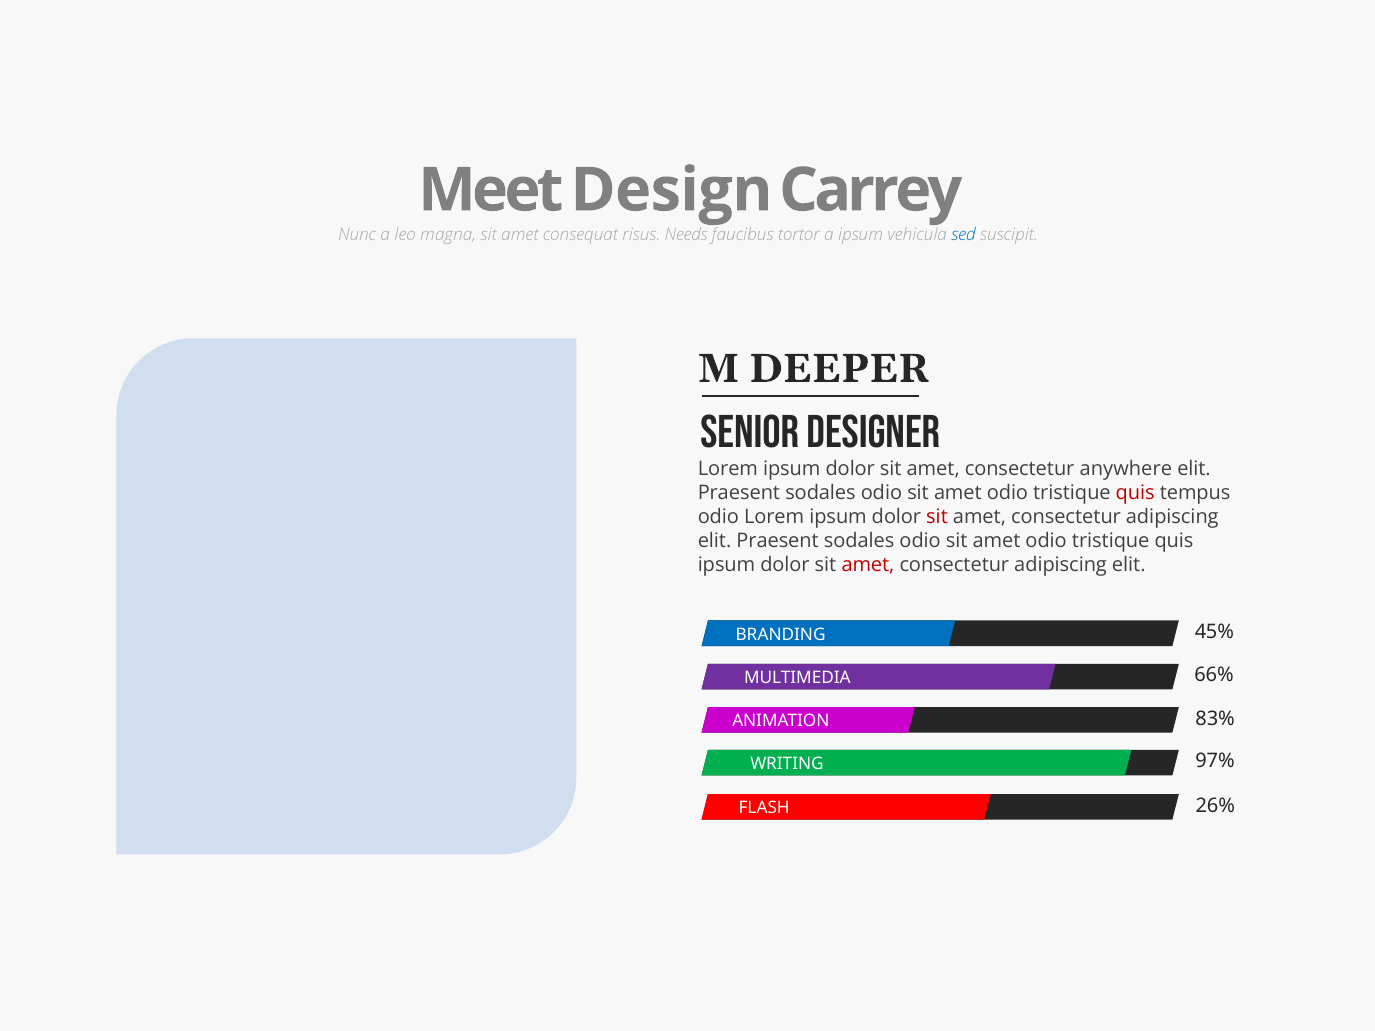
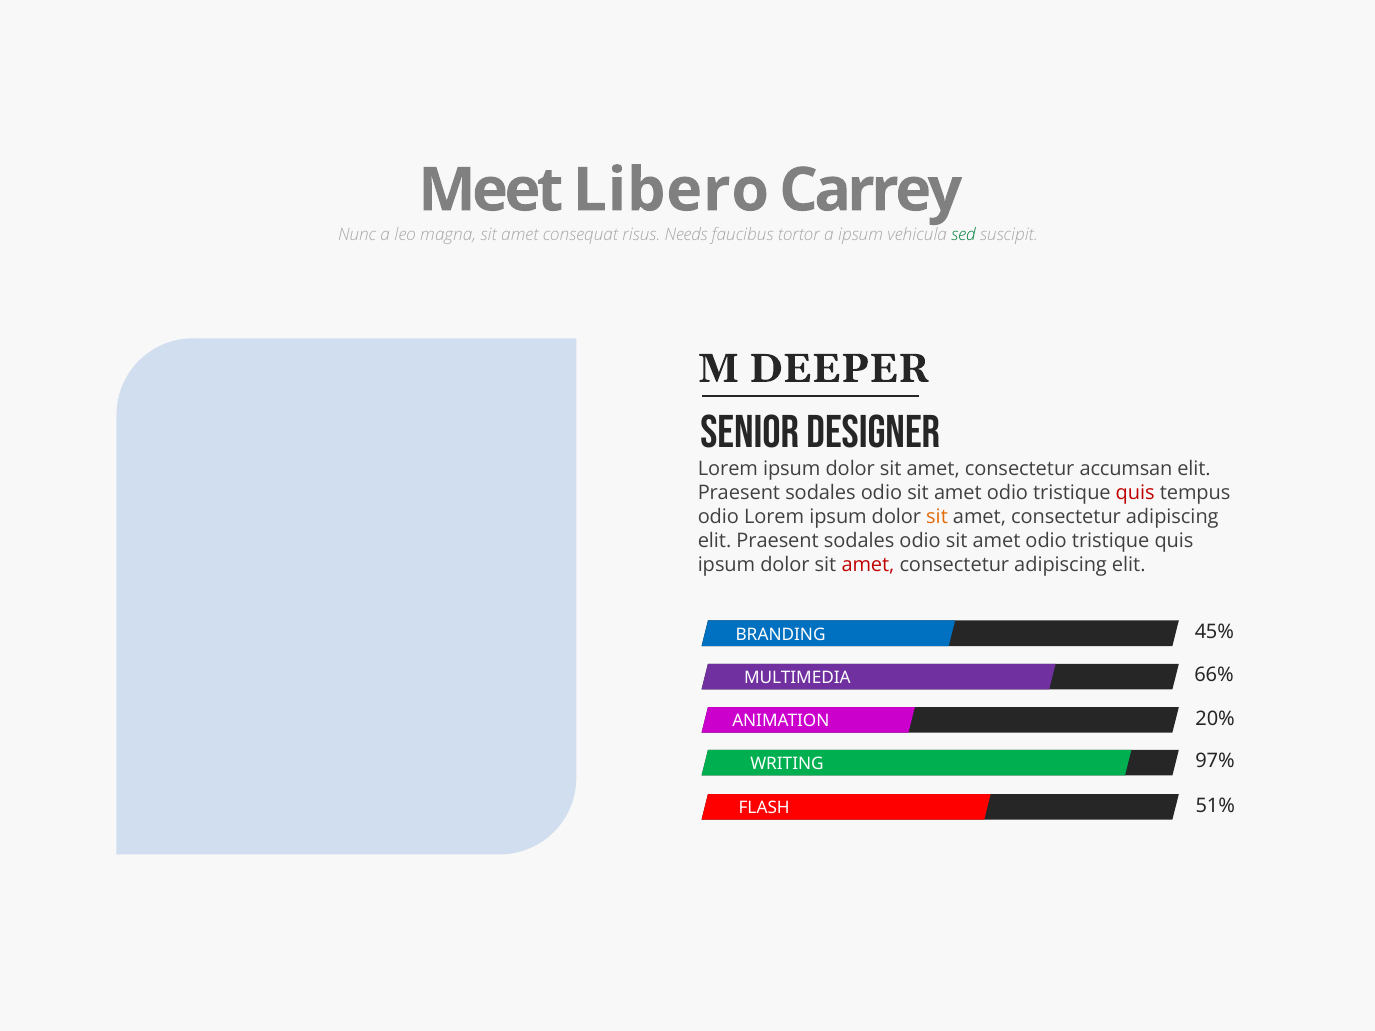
Design: Design -> Libero
sed colour: blue -> green
anywhere: anywhere -> accumsan
sit at (937, 517) colour: red -> orange
83%: 83% -> 20%
26%: 26% -> 51%
